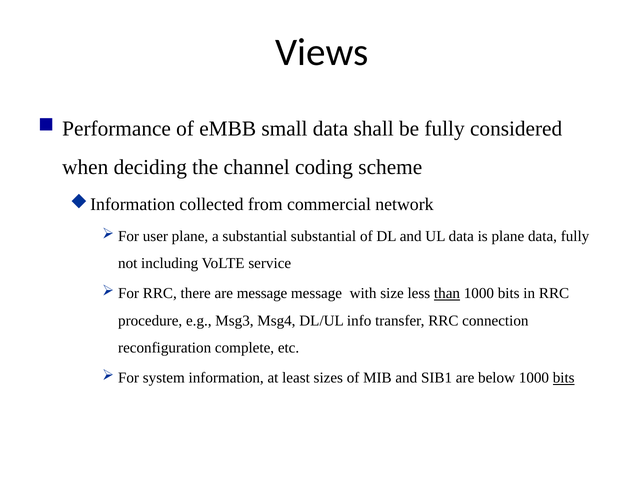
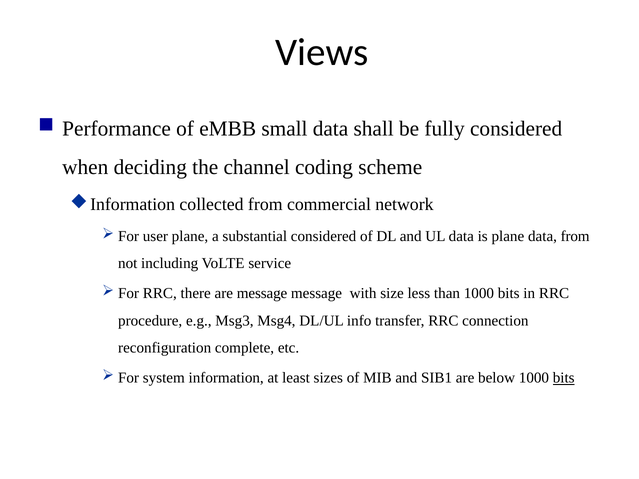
substantial substantial: substantial -> considered
data fully: fully -> from
than underline: present -> none
